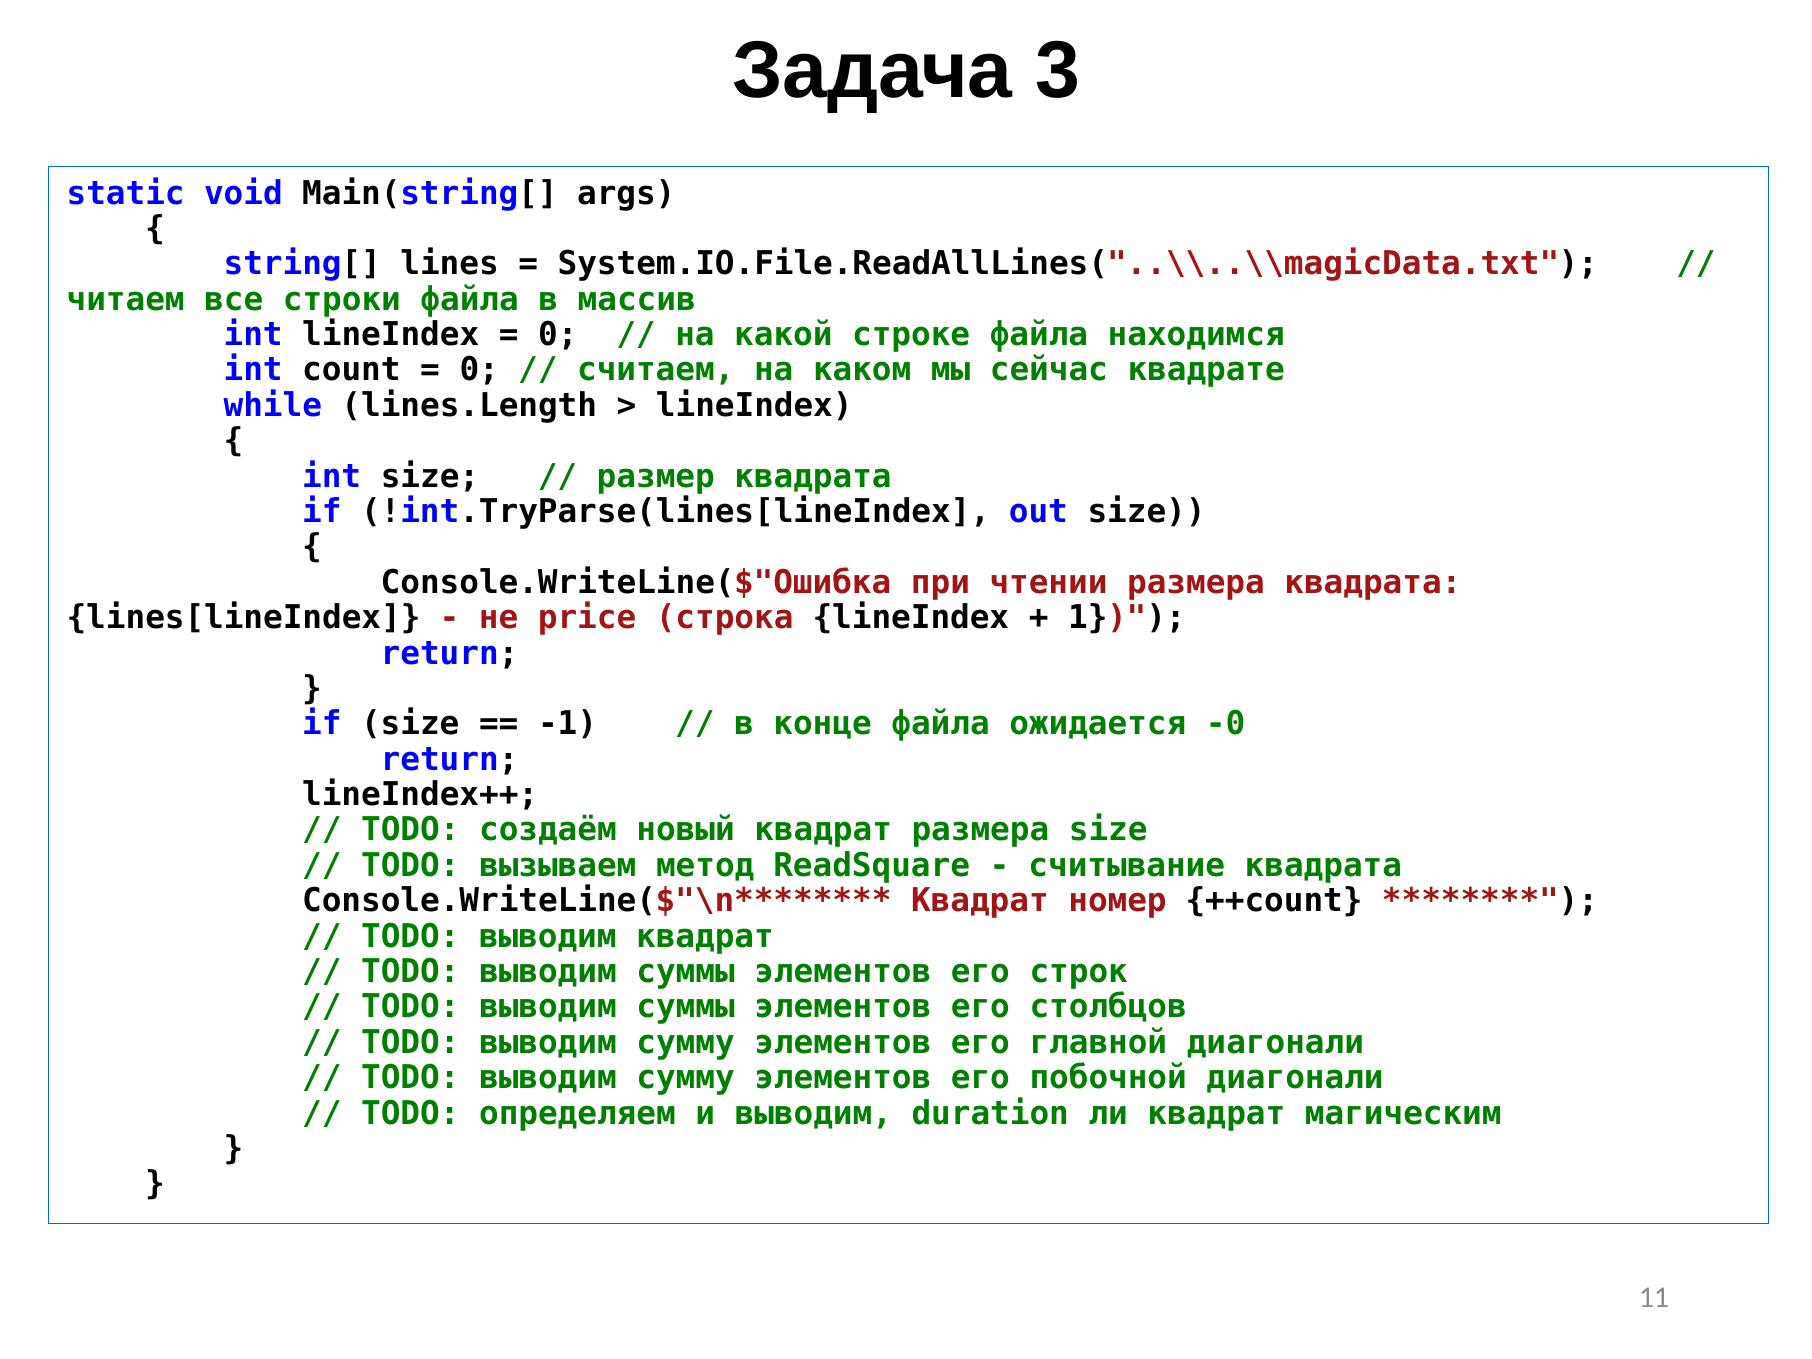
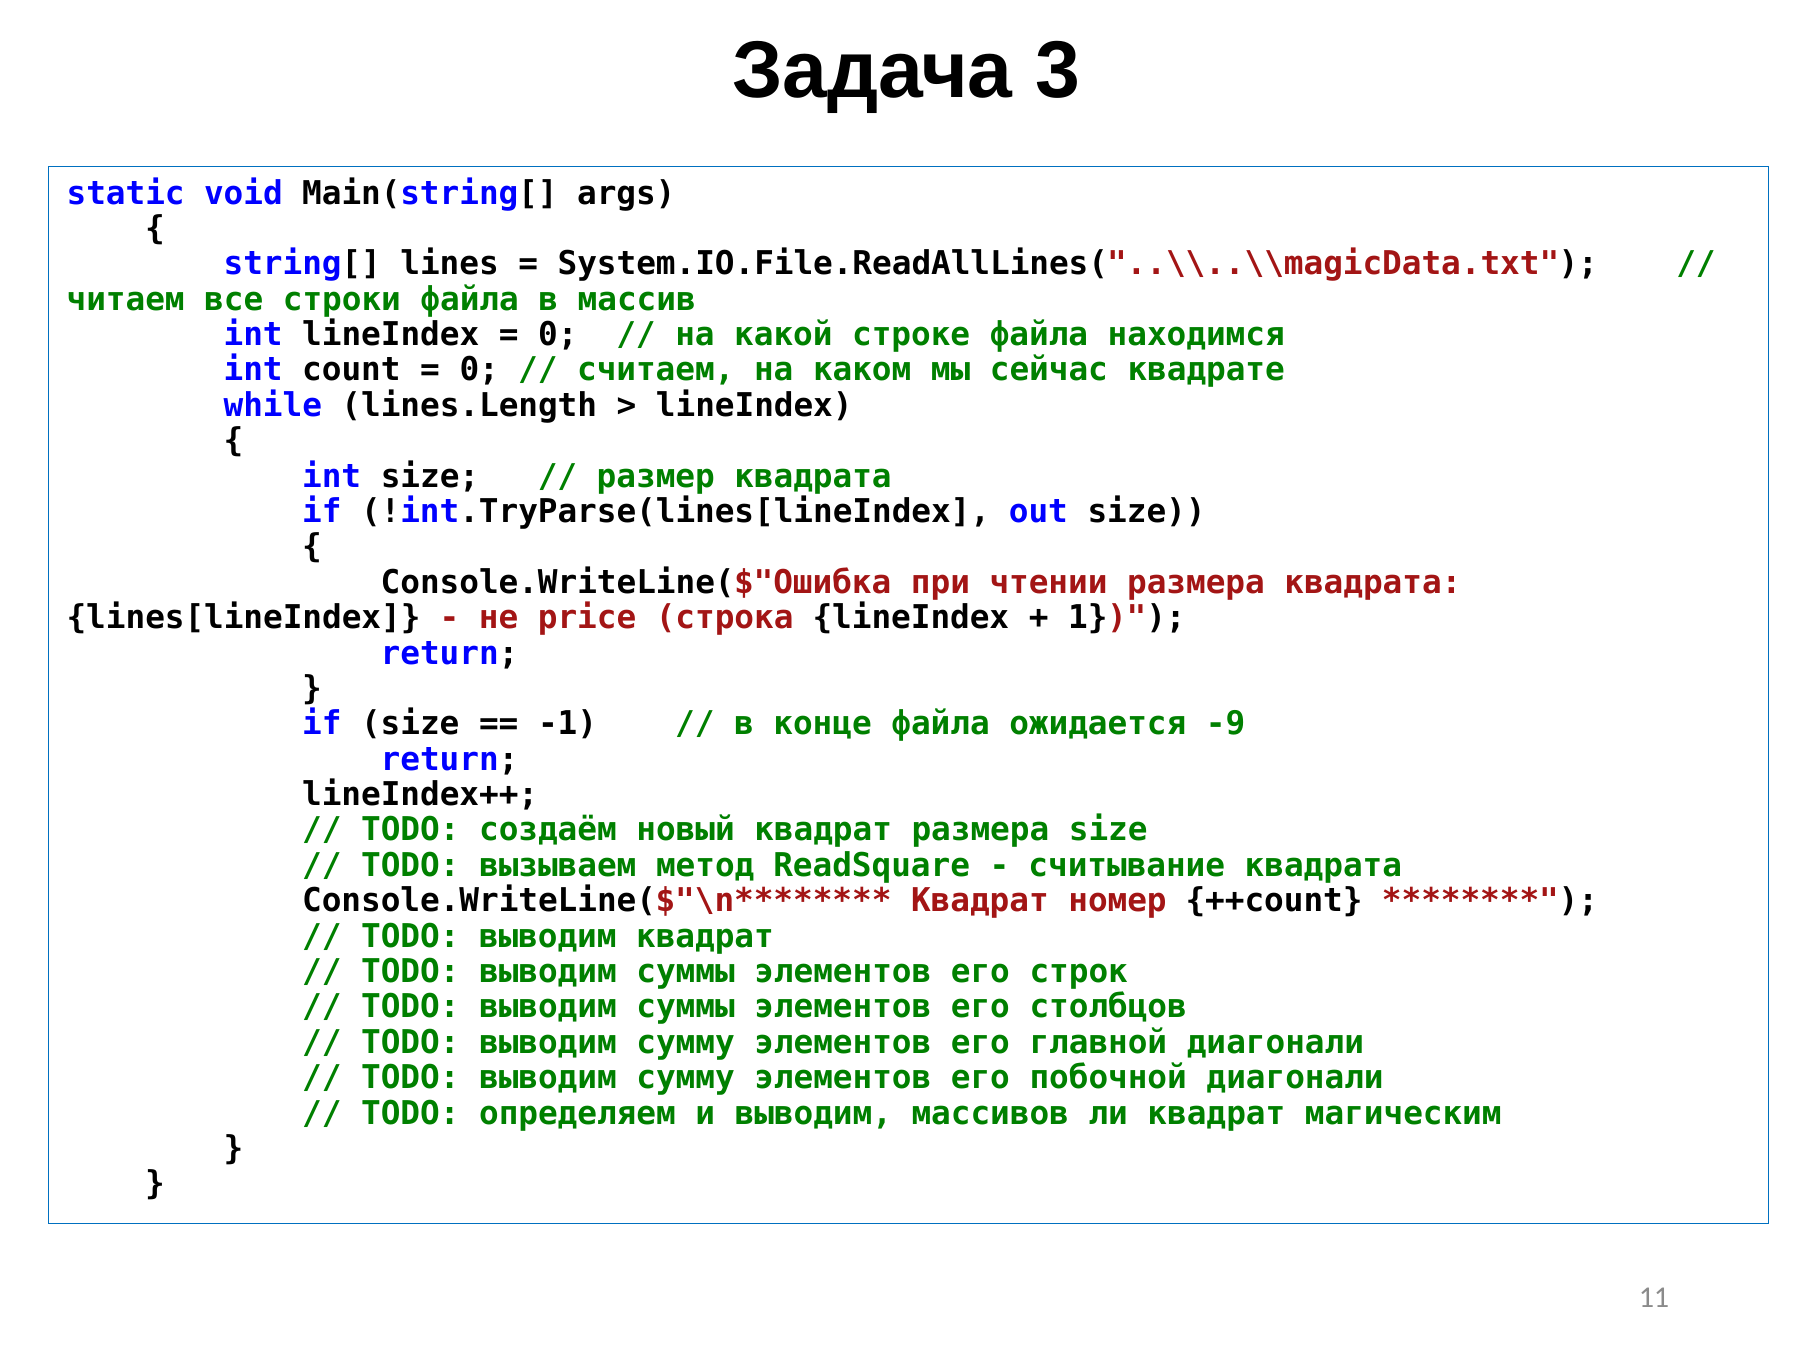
-0: -0 -> -9
duration: duration -> массивов
